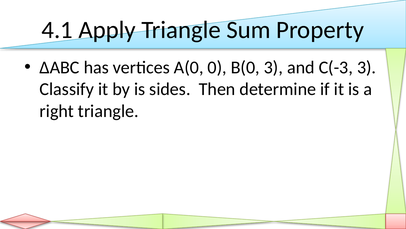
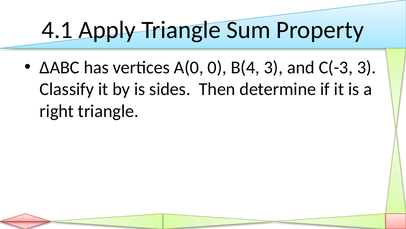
B(0: B(0 -> B(4
